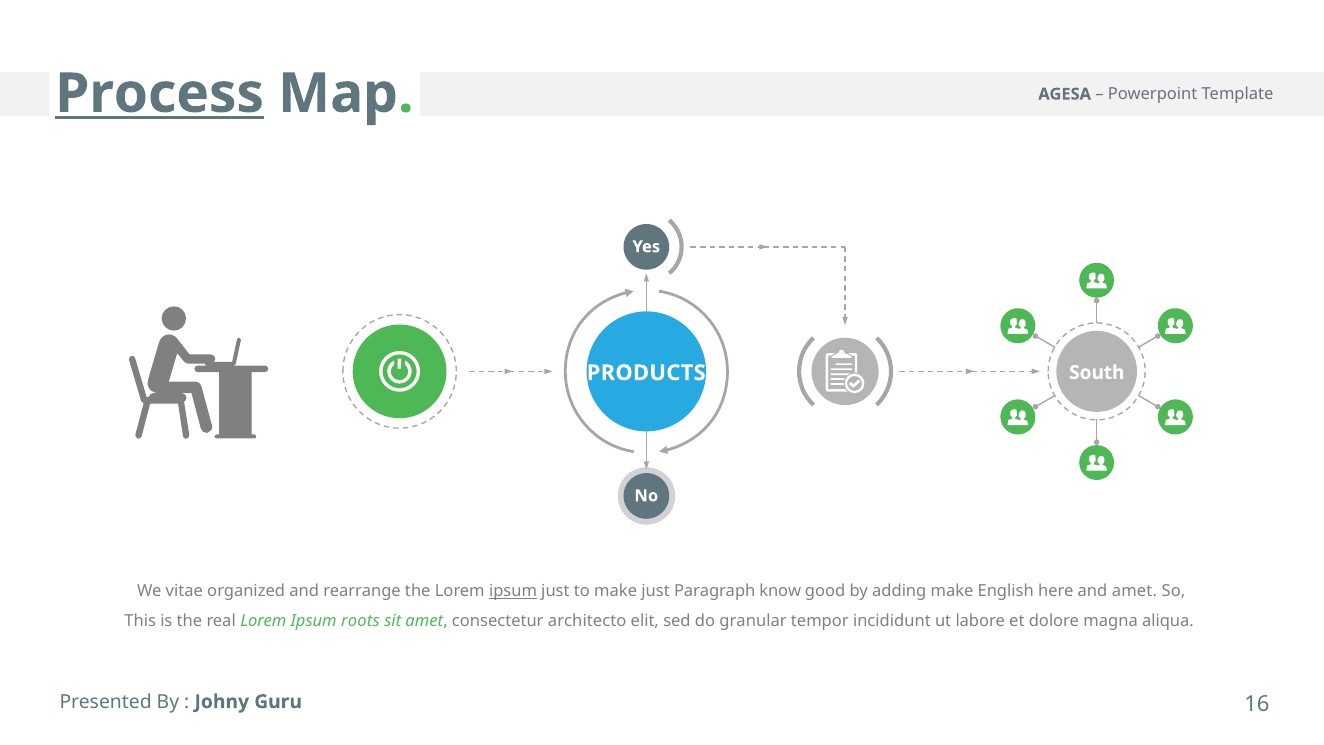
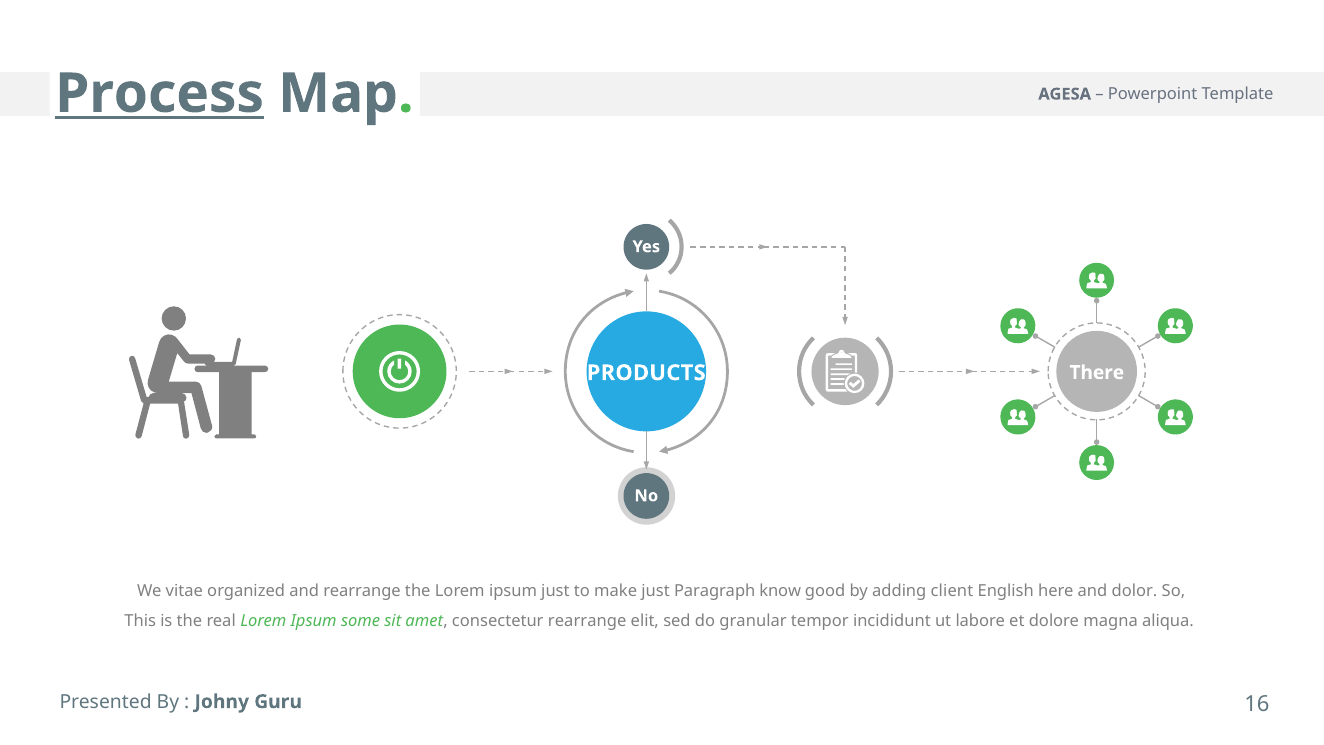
South: South -> There
ipsum at (513, 591) underline: present -> none
adding make: make -> client
and amet: amet -> dolor
roots: roots -> some
consectetur architecto: architecto -> rearrange
